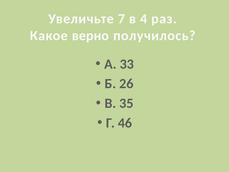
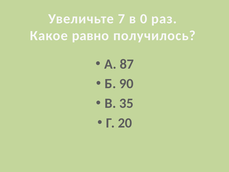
4: 4 -> 0
верно: верно -> равно
33: 33 -> 87
26: 26 -> 90
46: 46 -> 20
